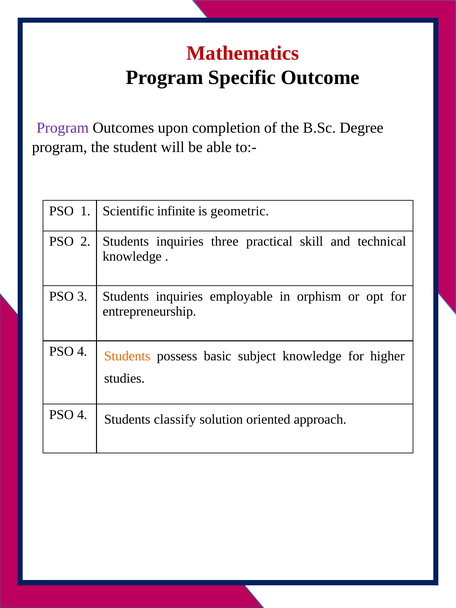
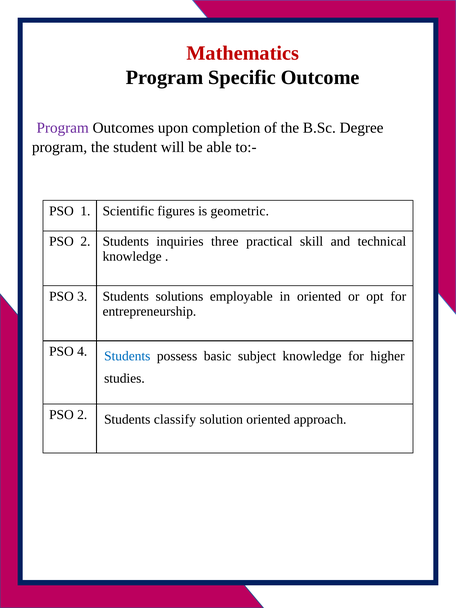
infinite: infinite -> figures
3 Students inquiries: inquiries -> solutions
in orphism: orphism -> oriented
Students at (127, 356) colour: orange -> blue
4 at (82, 415): 4 -> 2
